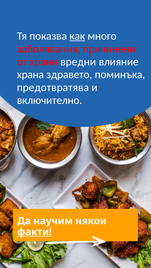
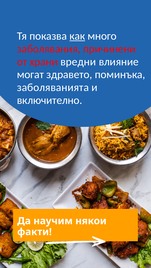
храна: храна -> могат
предотвратява: предотвратява -> заболяванията
факти underline: present -> none
